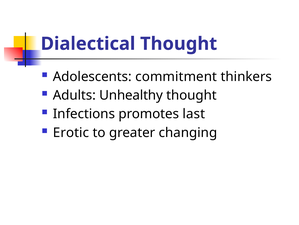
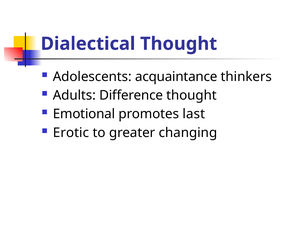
commitment: commitment -> acquaintance
Unhealthy: Unhealthy -> Difference
Infections: Infections -> Emotional
